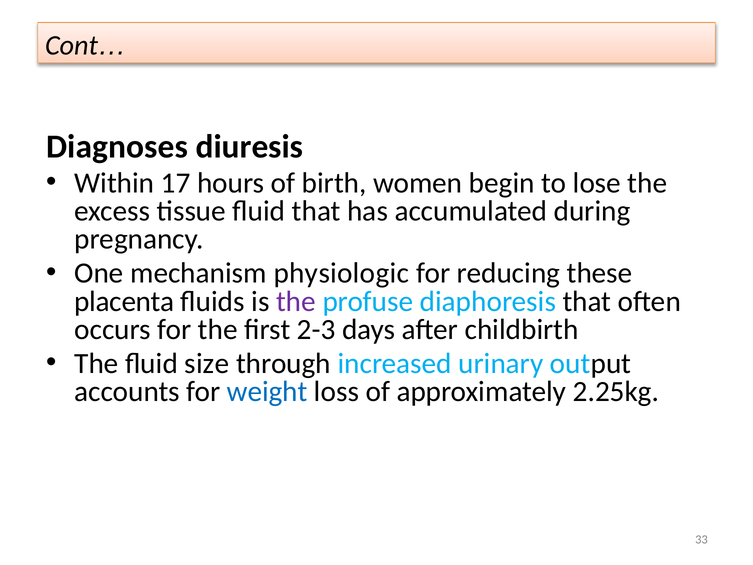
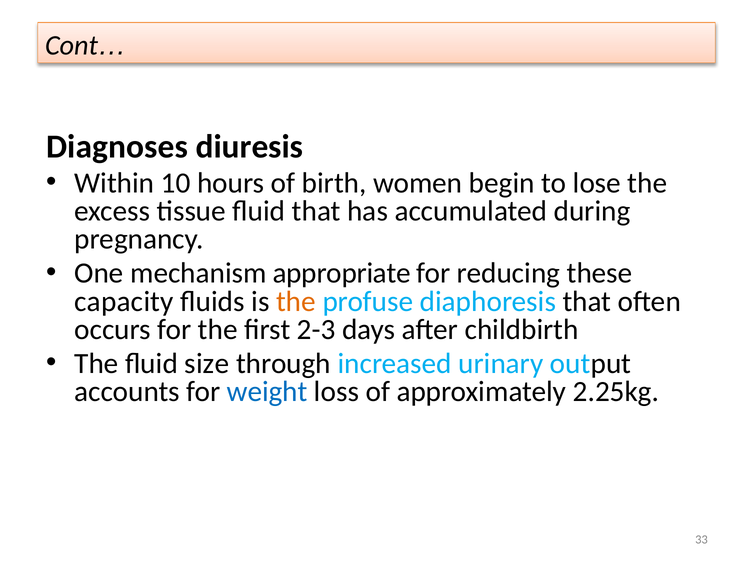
17: 17 -> 10
physiologic: physiologic -> appropriate
placenta: placenta -> capacity
the at (296, 301) colour: purple -> orange
